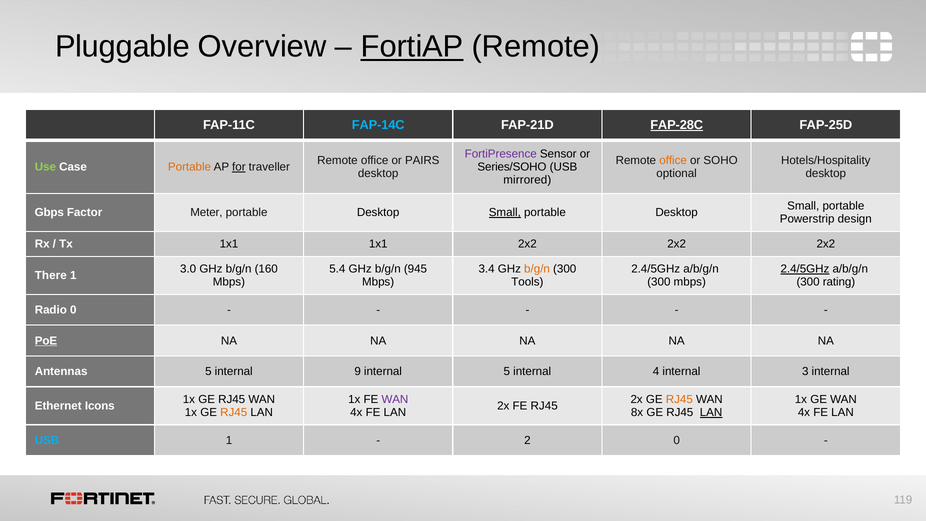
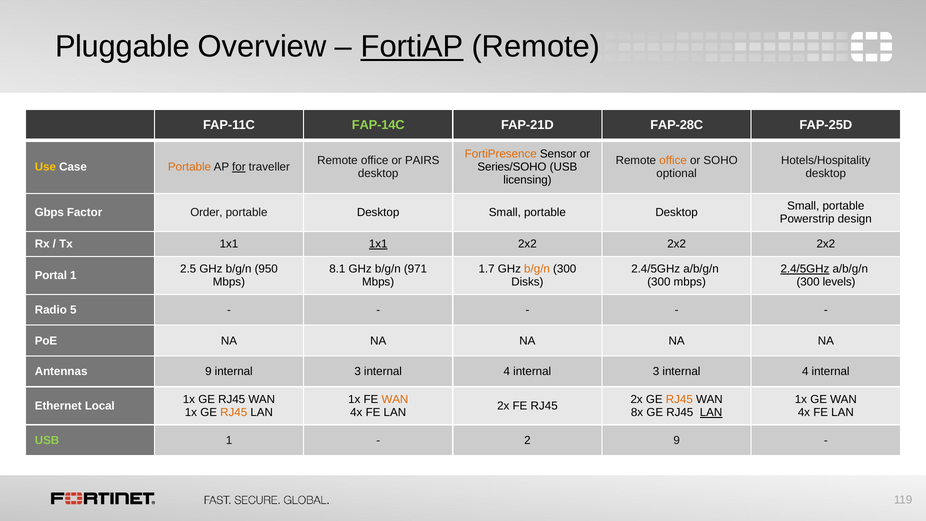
FAP-14C colour: light blue -> light green
FAP-28C underline: present -> none
FortiPresence colour: purple -> orange
Use colour: light green -> yellow
mirrored: mirrored -> licensing
Meter: Meter -> Order
Small at (505, 213) underline: present -> none
1x1 at (378, 244) underline: none -> present
3.0: 3.0 -> 2.5
160: 160 -> 950
5.4: 5.4 -> 8.1
945: 945 -> 971
3.4: 3.4 -> 1.7
There: There -> Portal
Tools: Tools -> Disks
rating: rating -> levels
Radio 0: 0 -> 5
PoE underline: present -> none
Antennas 5: 5 -> 9
9 at (358, 371): 9 -> 3
5 at (507, 371): 5 -> 4
4 at (656, 371): 4 -> 3
3 at (805, 371): 3 -> 4
WAN at (395, 399) colour: purple -> orange
Icons: Icons -> Local
USB at (47, 440) colour: light blue -> light green
2 0: 0 -> 9
